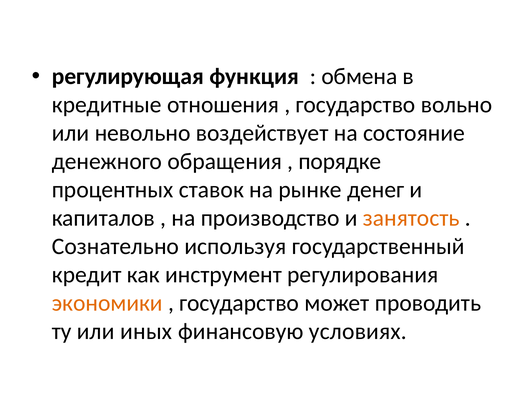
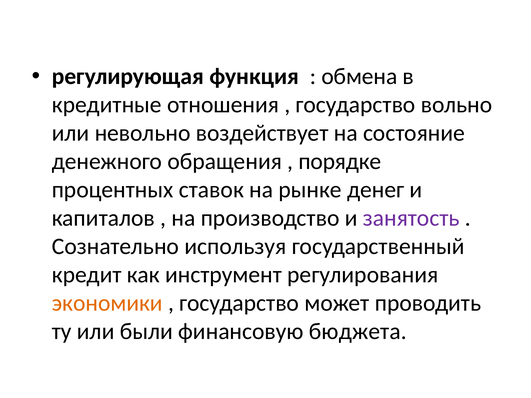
занятость colour: orange -> purple
иных: иных -> были
условиях: условиях -> бюджета
